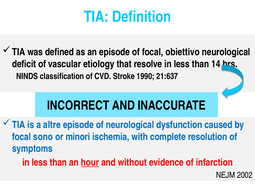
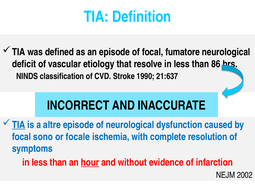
obiettivo: obiettivo -> fumatore
14: 14 -> 86
TIA at (19, 125) underline: none -> present
minori: minori -> focale
